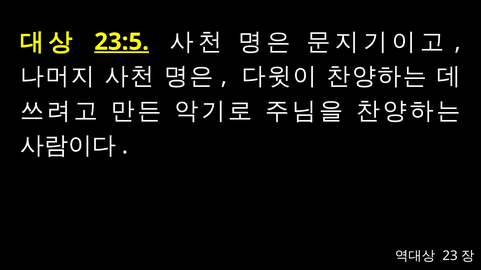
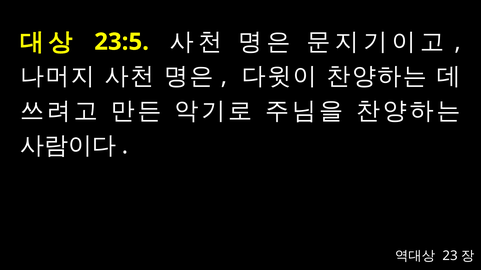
23:5 underline: present -> none
